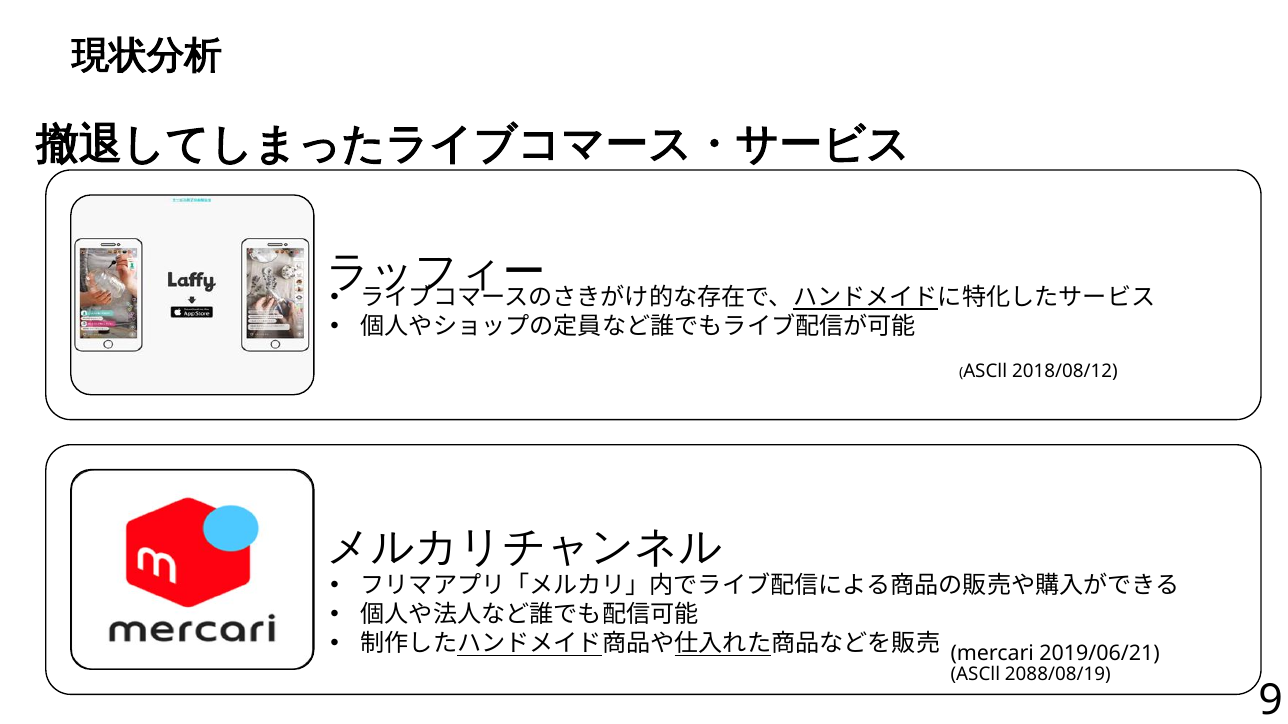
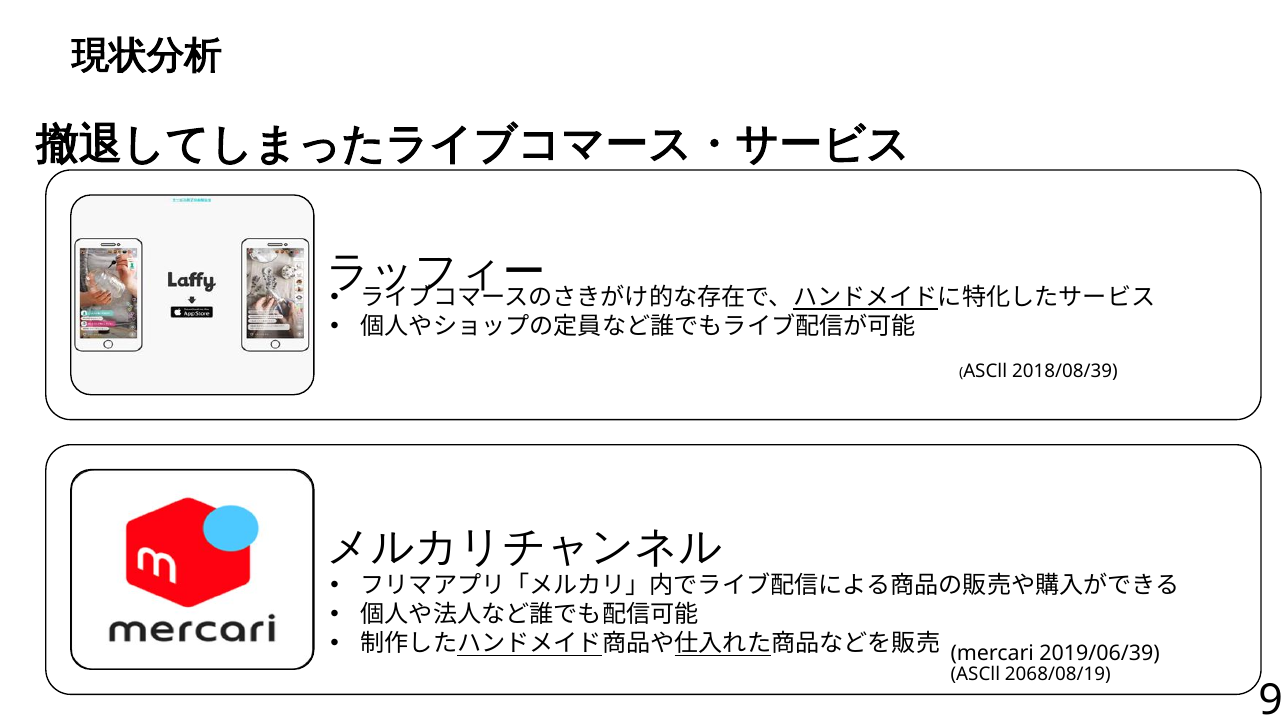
2018/08/12: 2018/08/12 -> 2018/08/39
2019/06/21: 2019/06/21 -> 2019/06/39
2088/08/19: 2088/08/19 -> 2068/08/19
